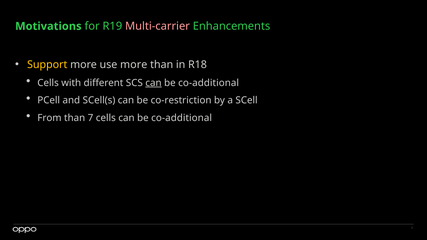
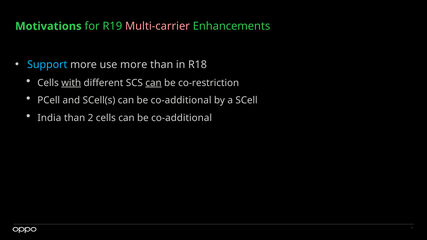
Support colour: yellow -> light blue
with underline: none -> present
co-additional at (209, 83): co-additional -> co-restriction
SCell(s can be co-restriction: co-restriction -> co-additional
From: From -> India
7: 7 -> 2
